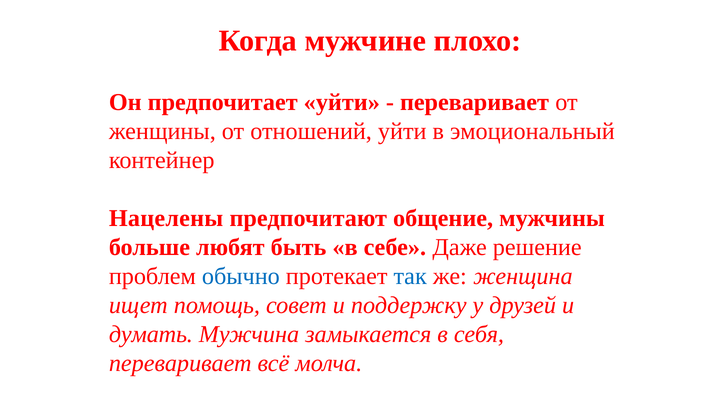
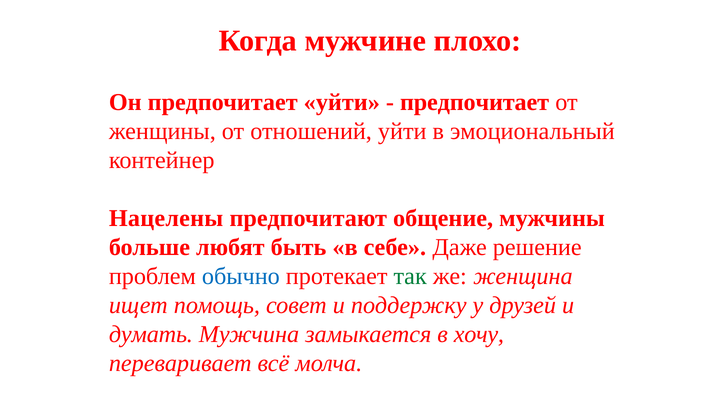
переваривает at (474, 102): переваривает -> предпочитает
так colour: blue -> green
себя: себя -> хочу
